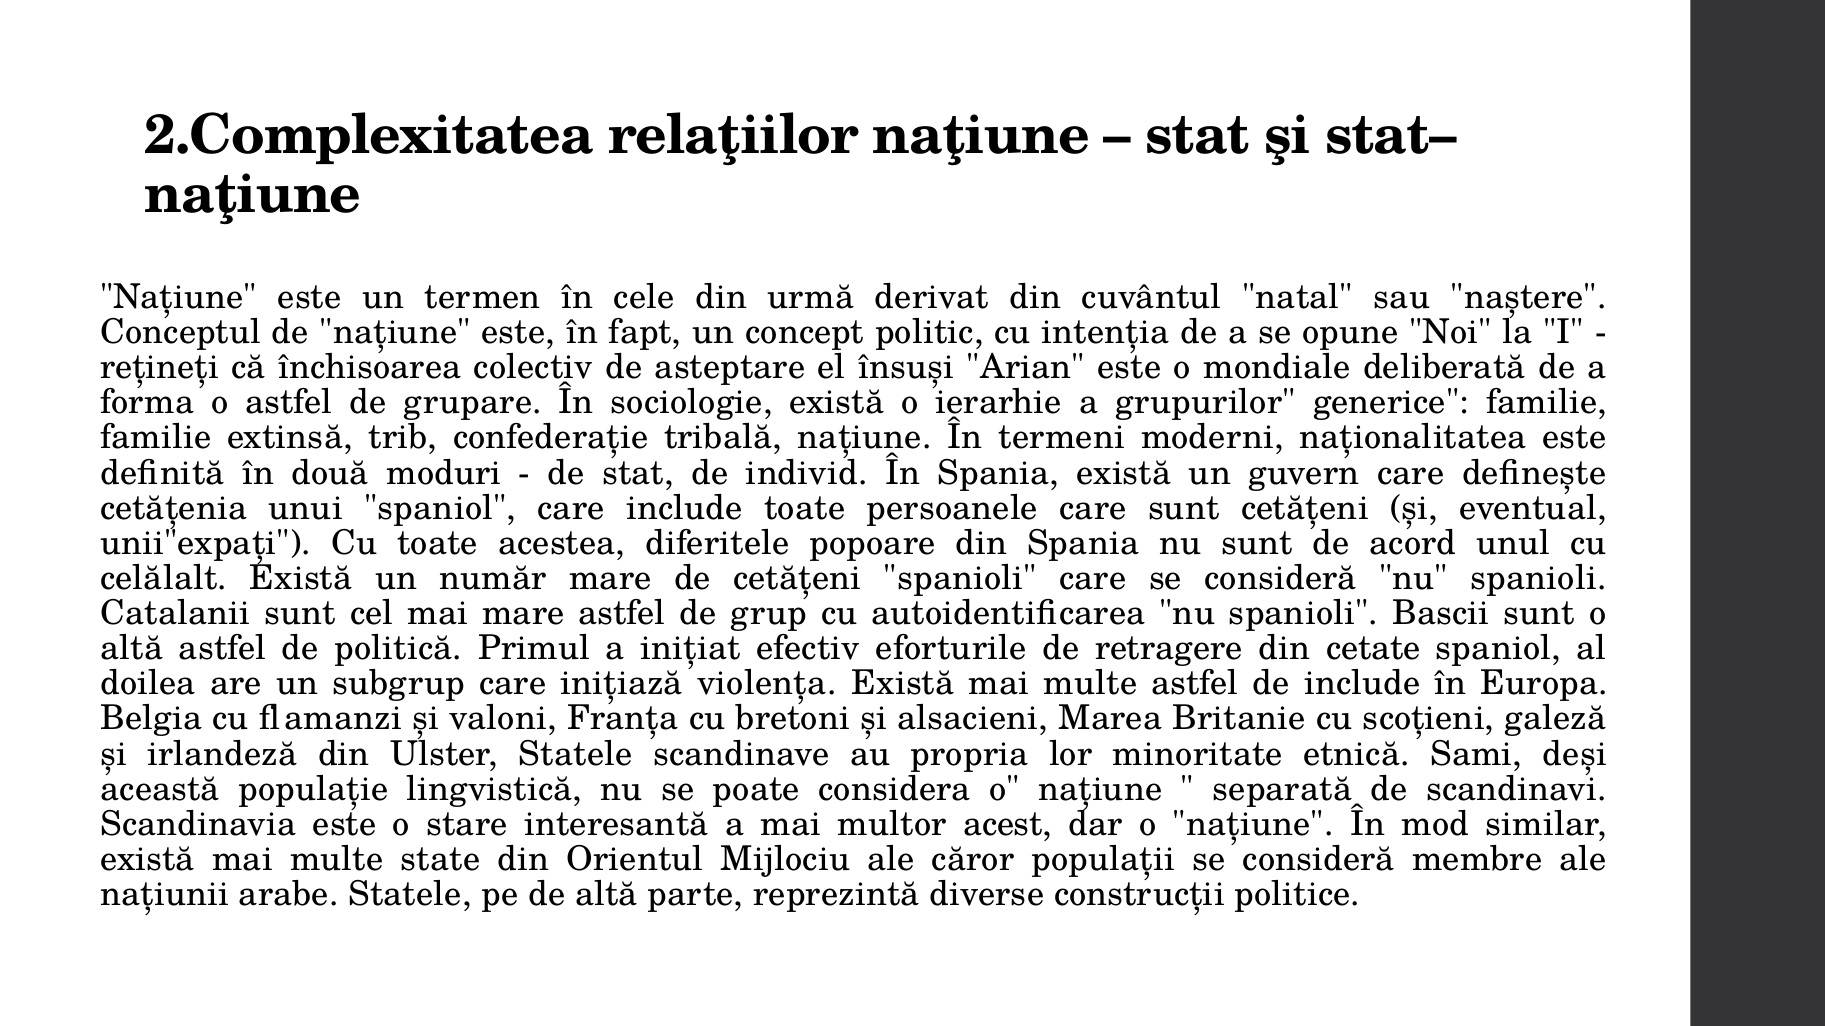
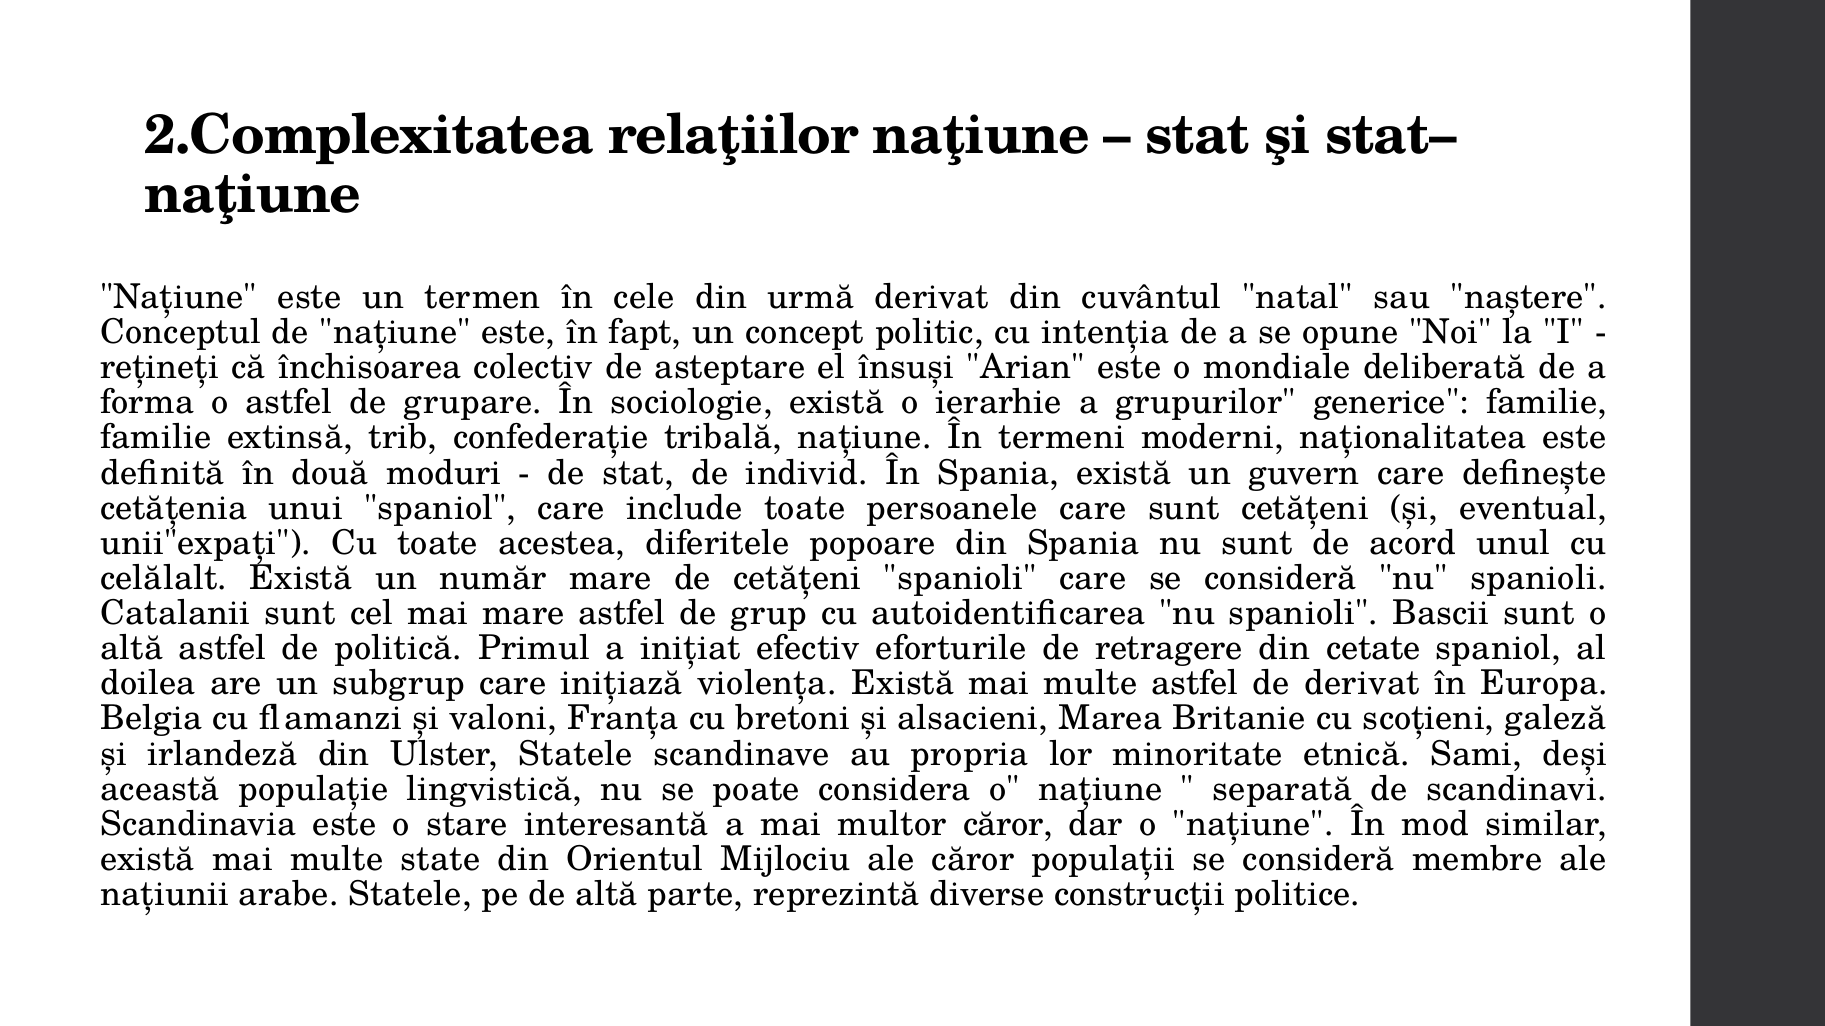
de include: include -> derivat
multor acest: acest -> căror
